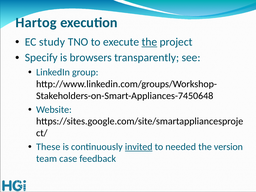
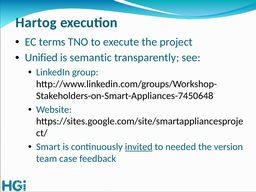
study: study -> terms
the at (149, 42) underline: present -> none
Specify: Specify -> Unified
browsers: browsers -> semantic
These: These -> Smart
